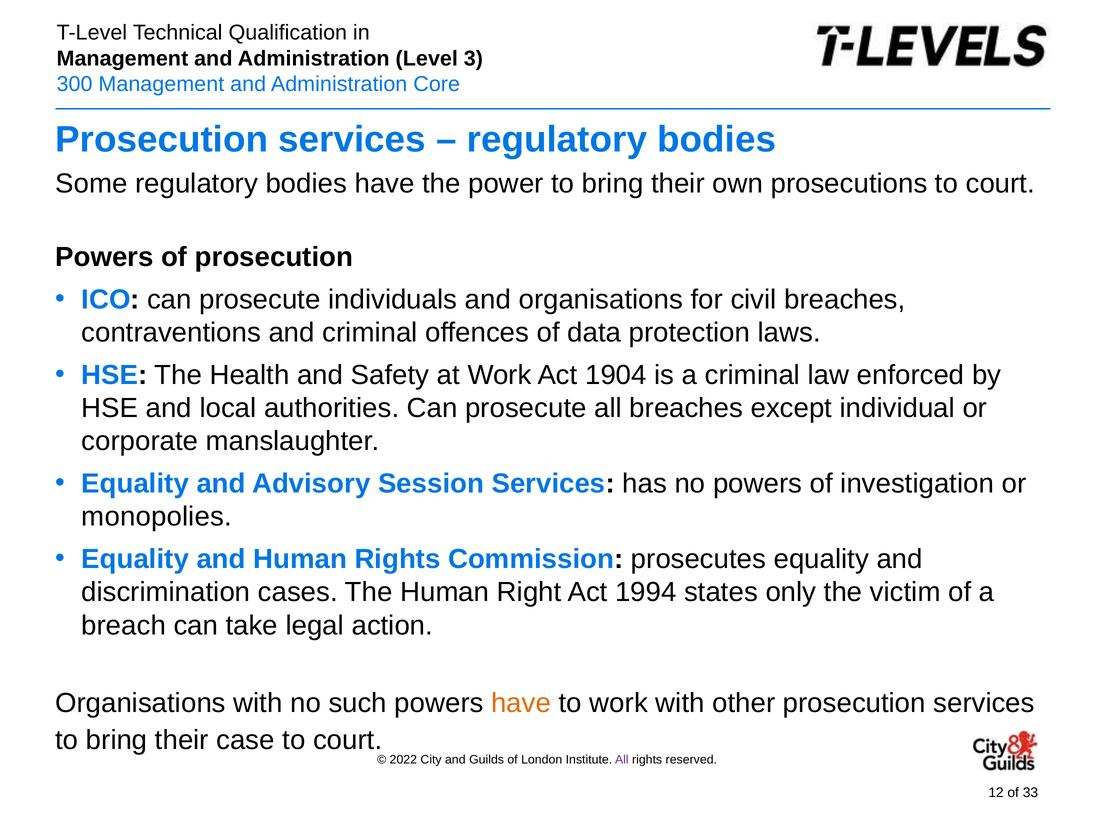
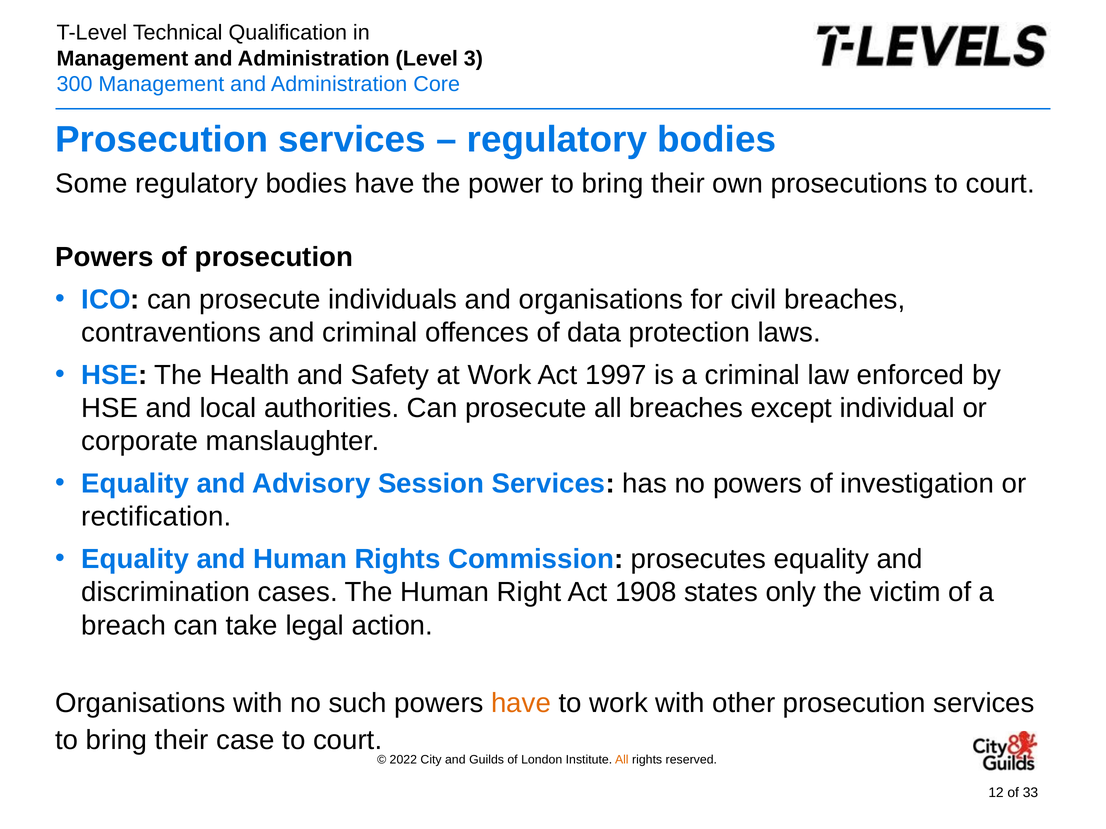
1904: 1904 -> 1997
monopolies: monopolies -> rectification
1994: 1994 -> 1908
All at (622, 760) colour: purple -> orange
